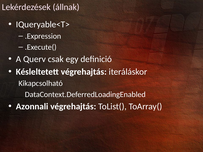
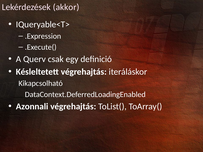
állnak: állnak -> akkor
